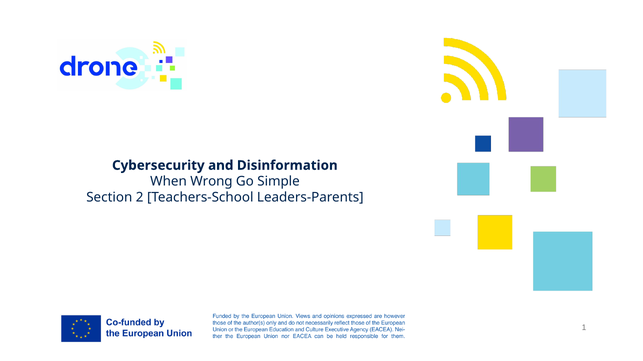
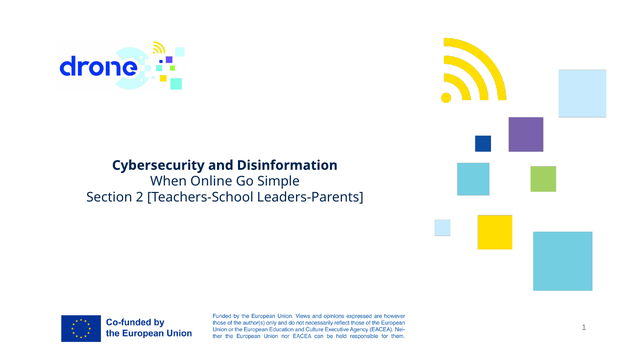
Wrong: Wrong -> Online
